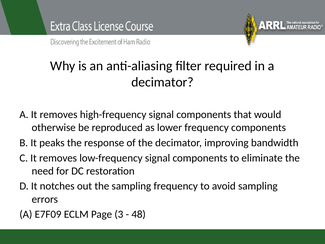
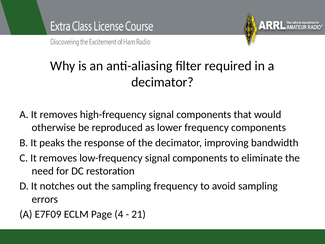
3: 3 -> 4
48: 48 -> 21
